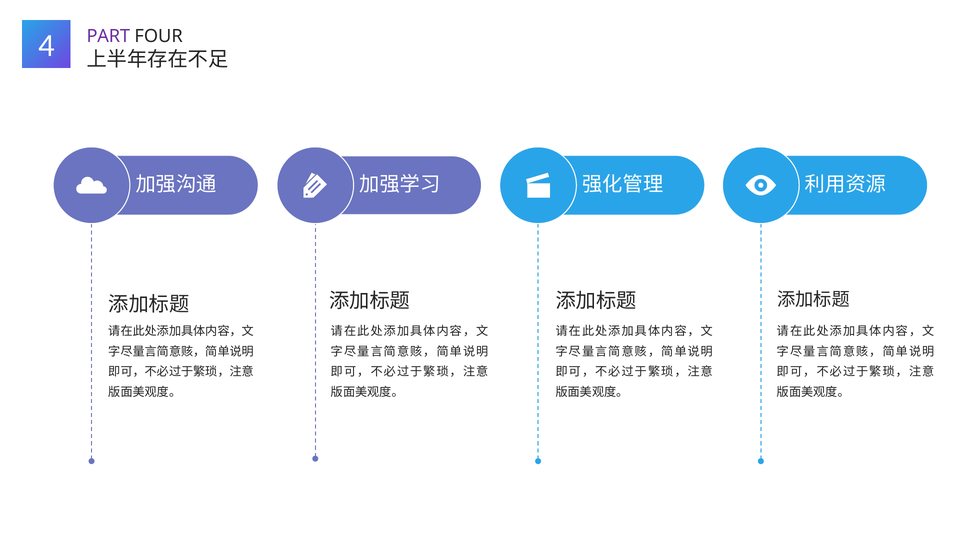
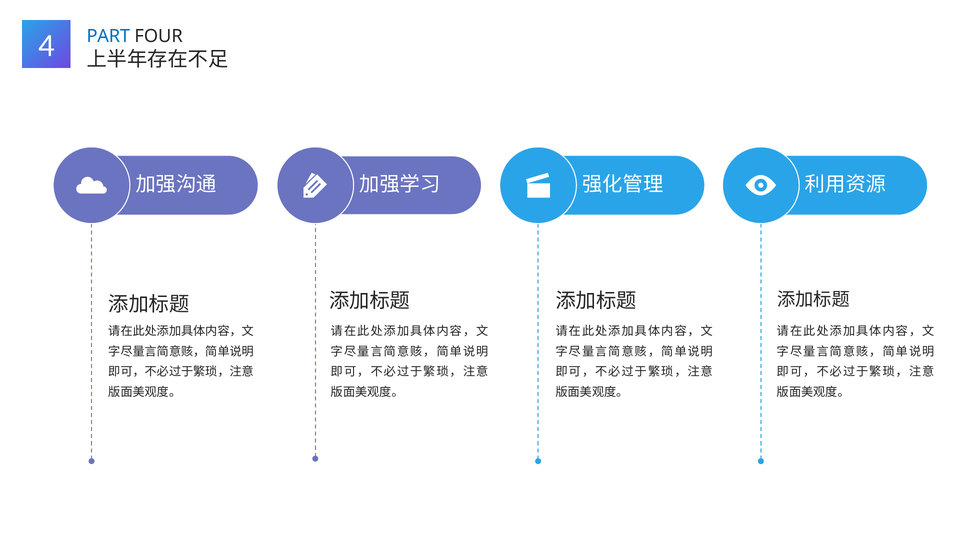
PART colour: purple -> blue
